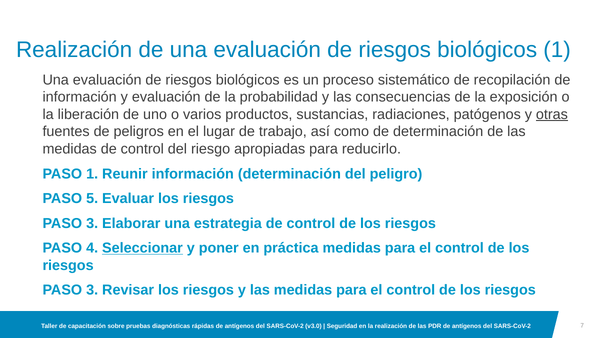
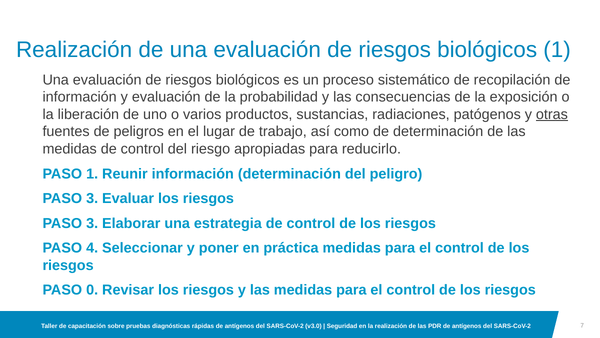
5 at (92, 198): 5 -> 3
Seleccionar underline: present -> none
3 at (92, 290): 3 -> 0
